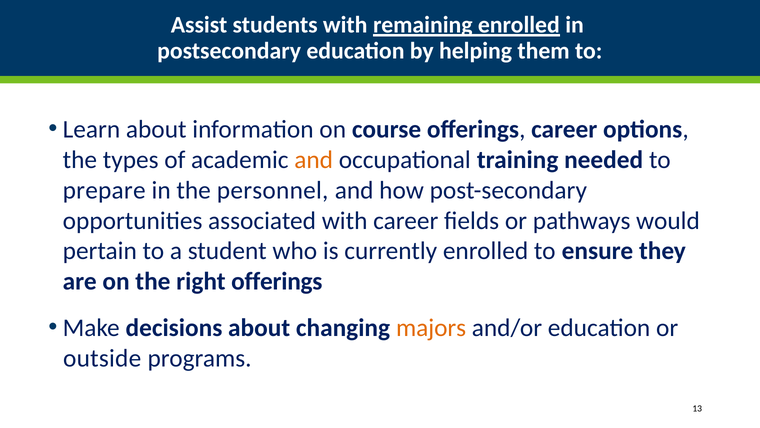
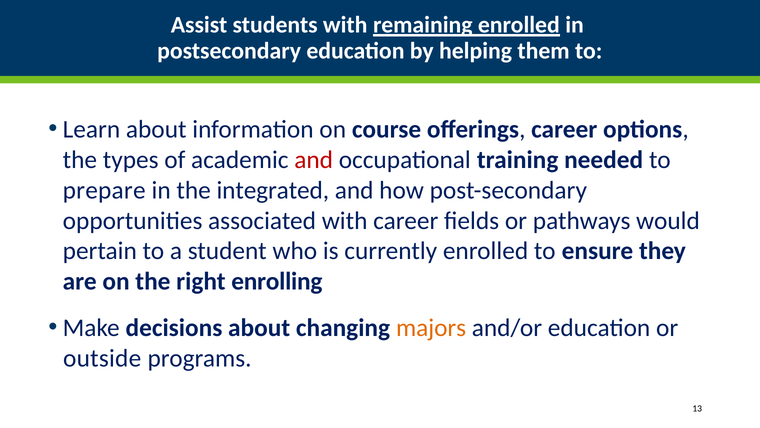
and at (314, 160) colour: orange -> red
personnel: personnel -> integrated
right offerings: offerings -> enrolling
